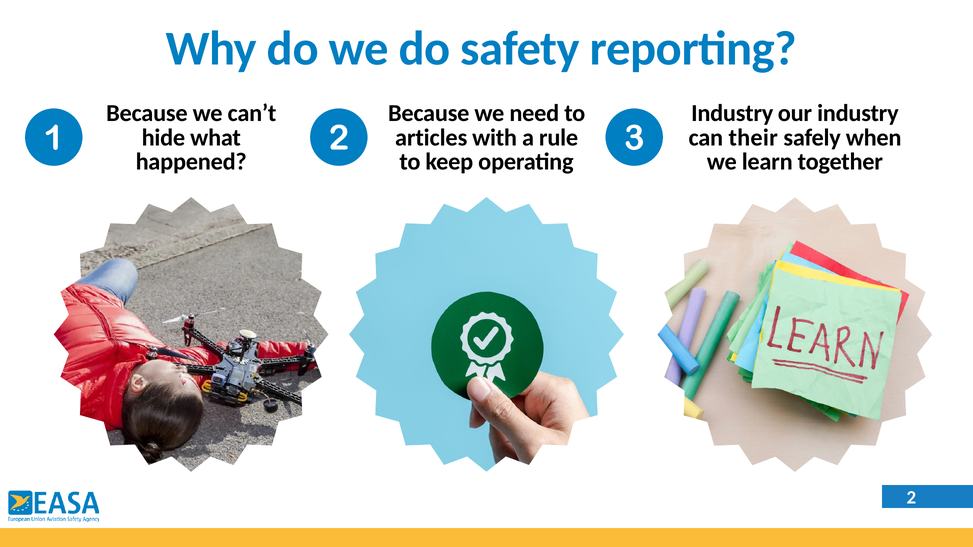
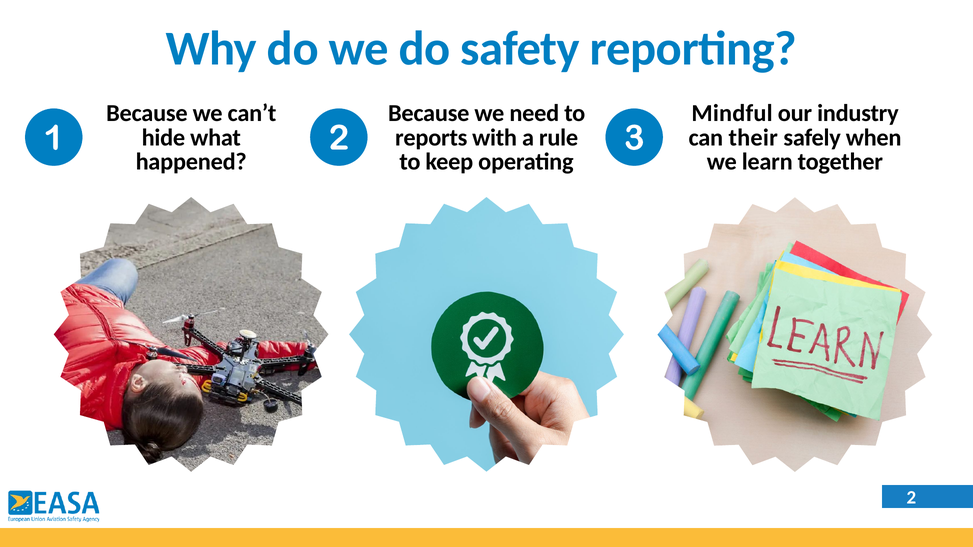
Industry at (732, 113): Industry -> Mindful
articles: articles -> reports
